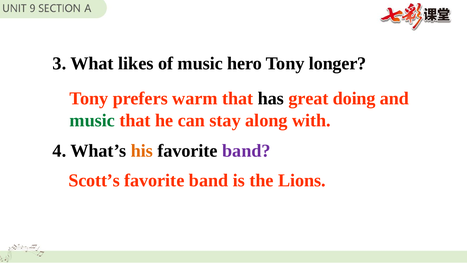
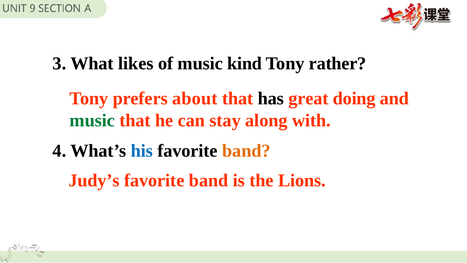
hero: hero -> kind
longer: longer -> rather
warm: warm -> about
his colour: orange -> blue
band at (246, 151) colour: purple -> orange
Scott’s: Scott’s -> Judy’s
